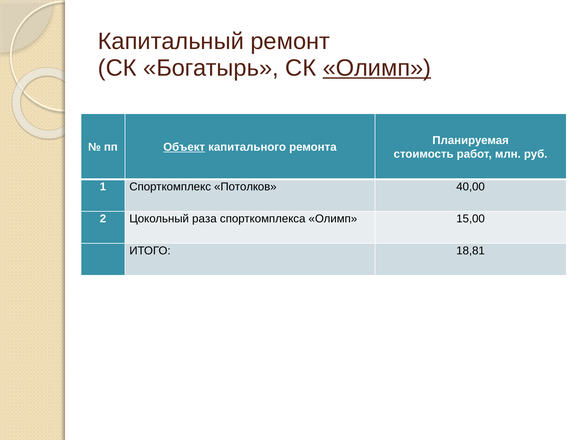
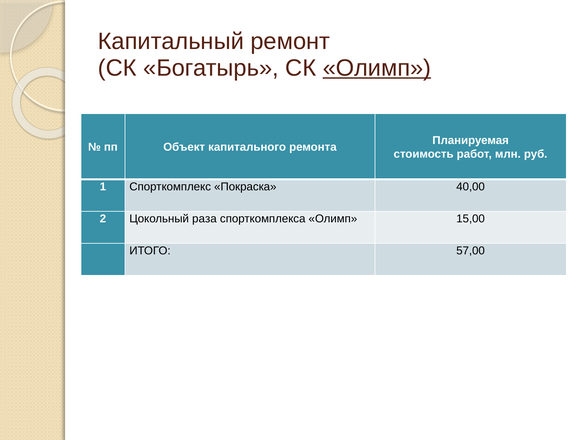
Объект underline: present -> none
Потолков: Потолков -> Покраска
18,81: 18,81 -> 57,00
